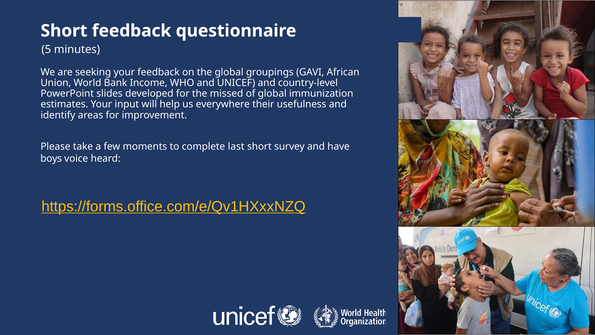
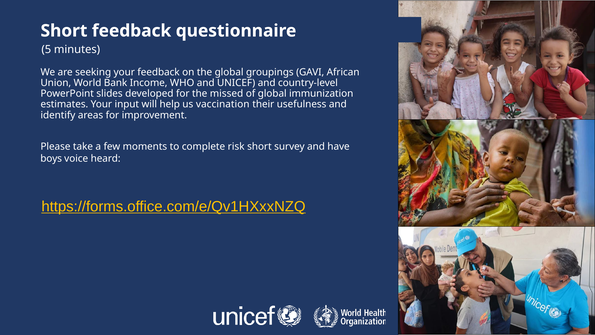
everywhere: everywhere -> vaccination
last: last -> risk
